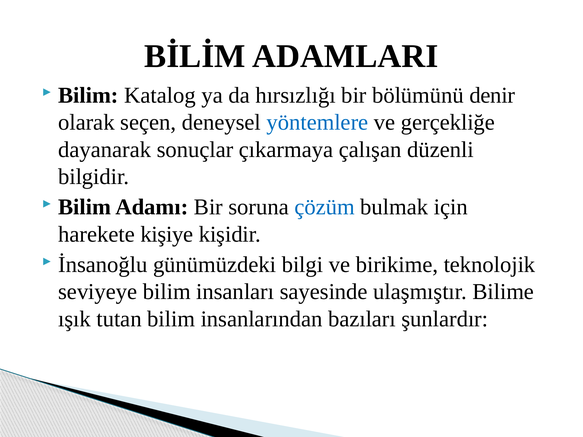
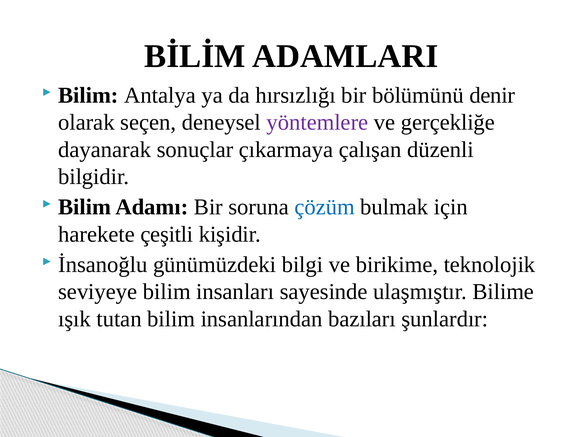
Katalog: Katalog -> Antalya
yöntemlere colour: blue -> purple
kişiye: kişiye -> çeşitli
